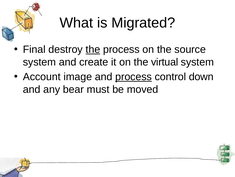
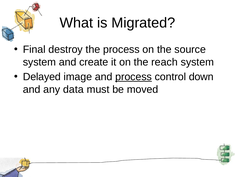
the at (93, 49) underline: present -> none
virtual: virtual -> reach
Account: Account -> Delayed
bear: bear -> data
